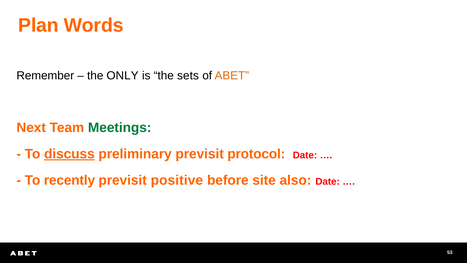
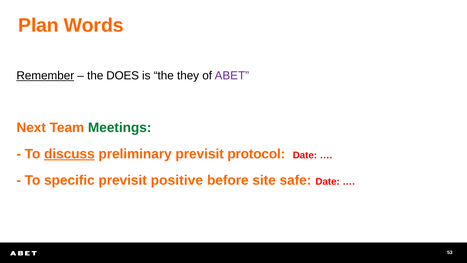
Remember underline: none -> present
ONLY: ONLY -> DOES
sets: sets -> they
ABET colour: orange -> purple
recently: recently -> specific
also: also -> safe
